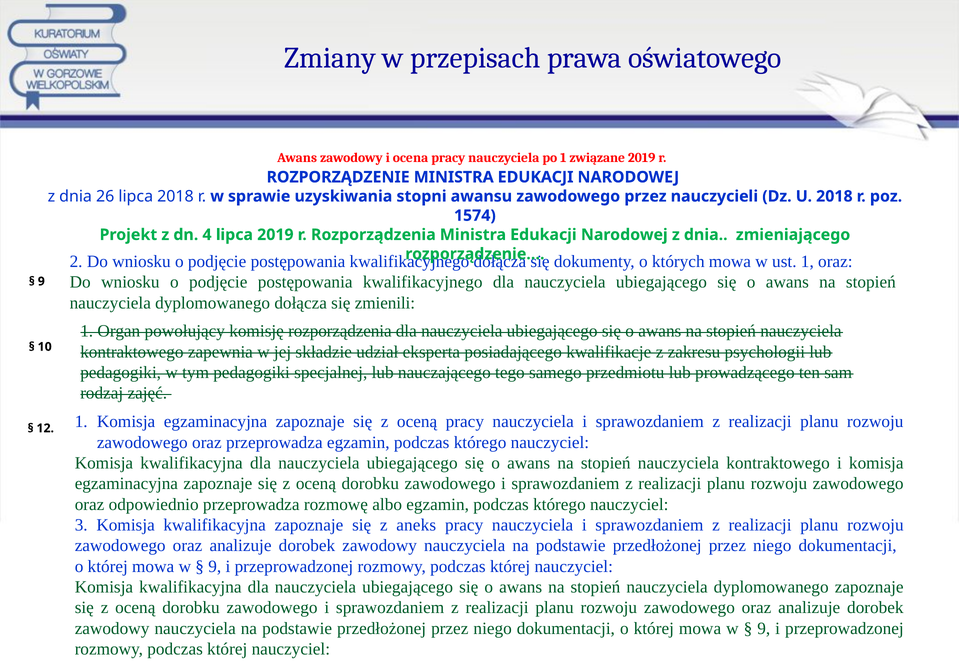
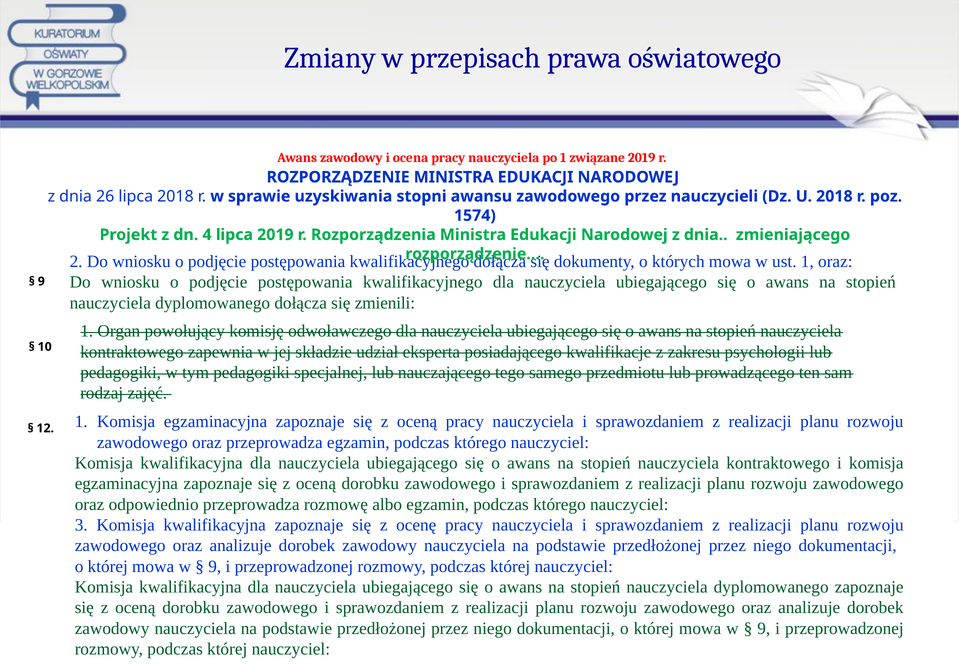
komisję rozporządzenia: rozporządzenia -> odwoławczego
aneks: aneks -> ocenę
